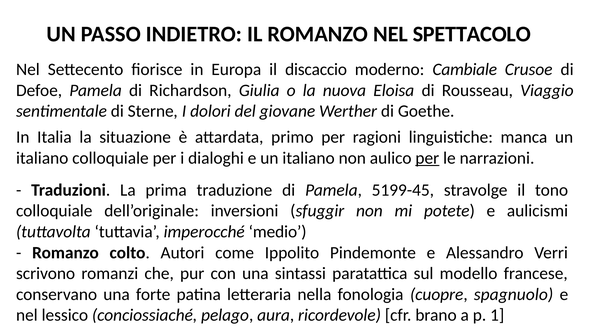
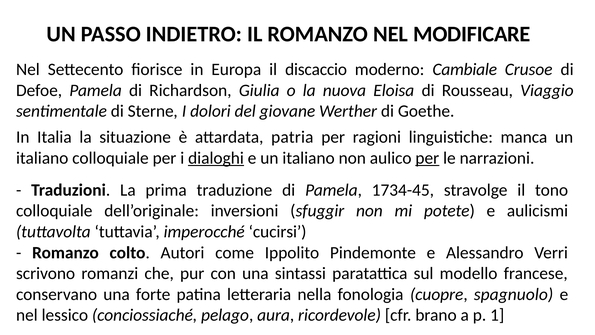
SPETTACOLO: SPETTACOLO -> MODIFICARE
primo: primo -> patria
dialoghi underline: none -> present
5199-45: 5199-45 -> 1734-45
medio: medio -> cucirsi
